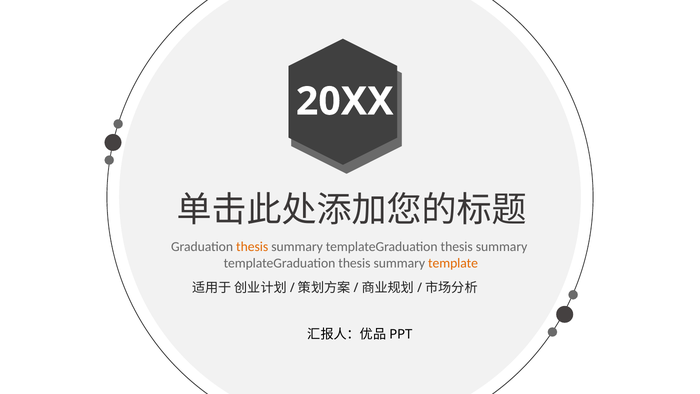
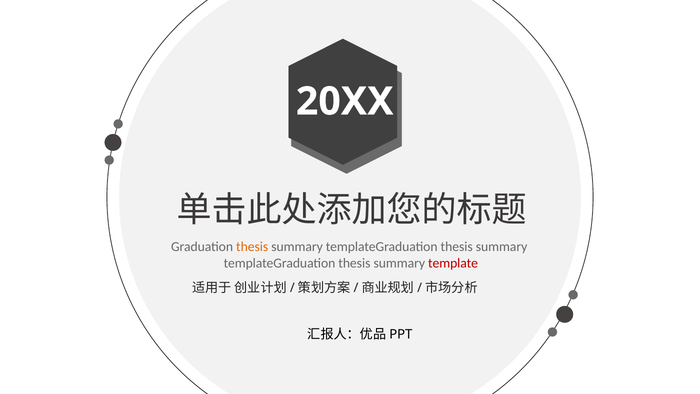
template colour: orange -> red
